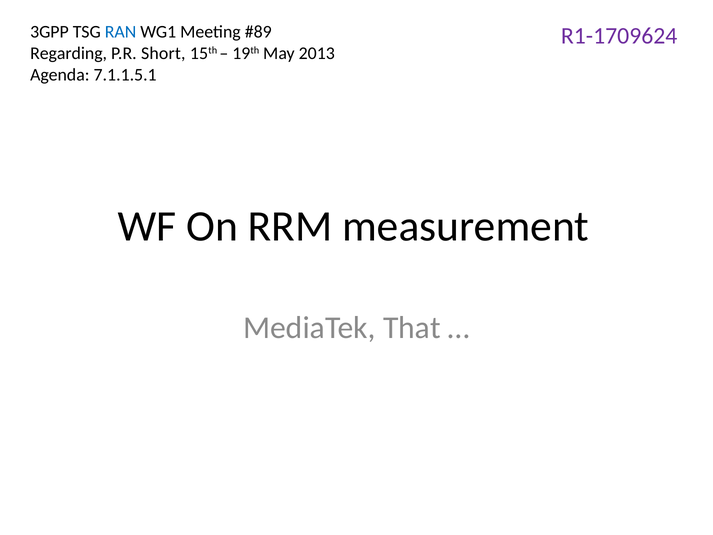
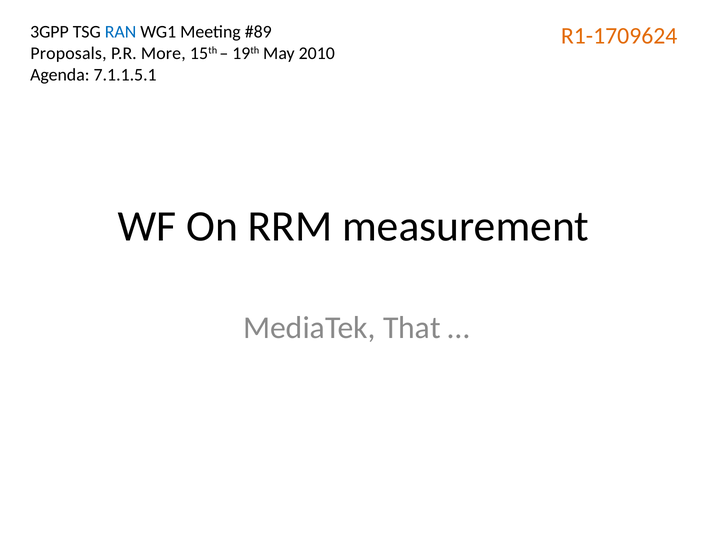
R1-1709624 colour: purple -> orange
Regarding: Regarding -> Proposals
Short: Short -> More
2013: 2013 -> 2010
